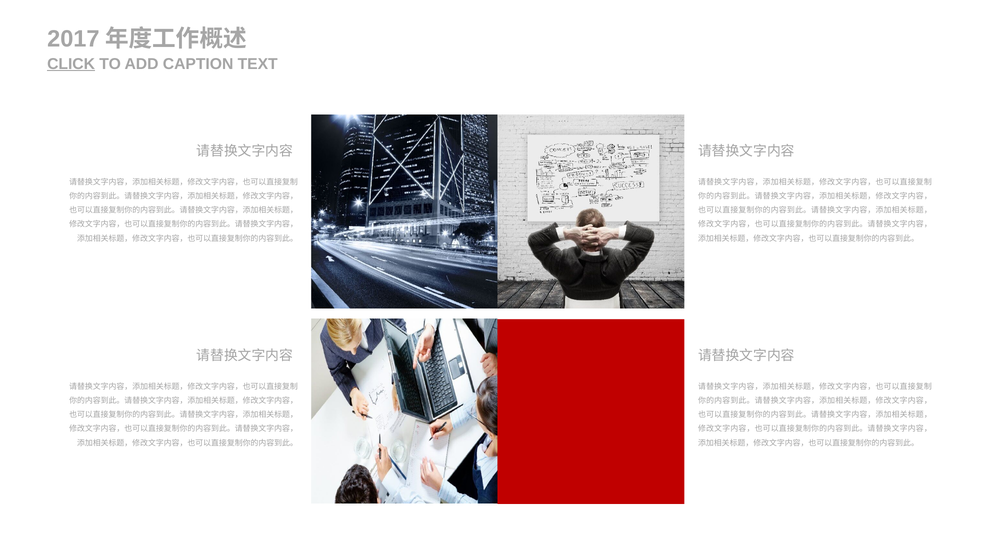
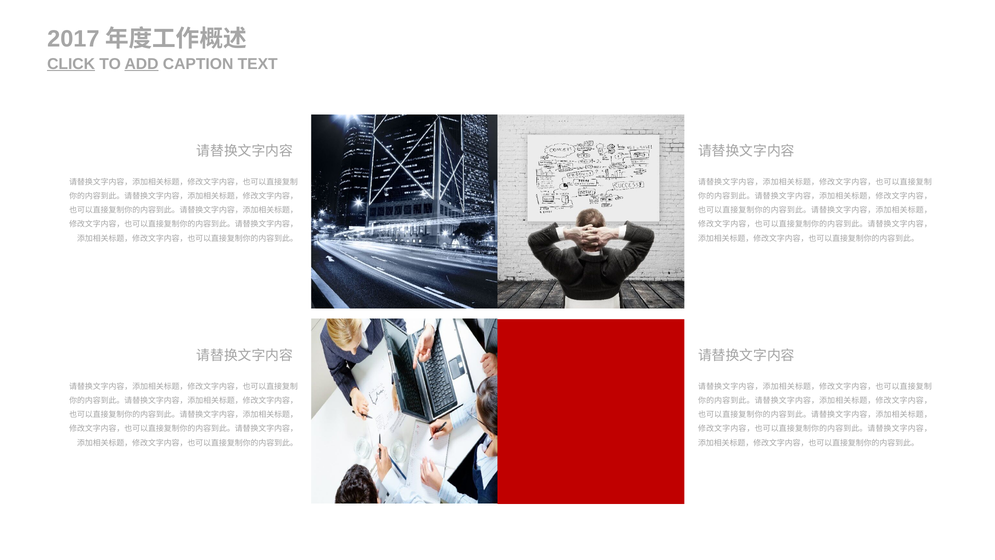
ADD underline: none -> present
